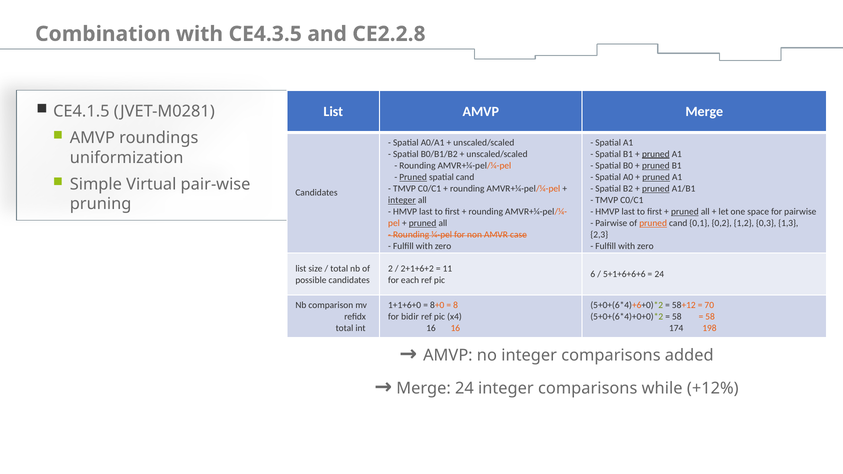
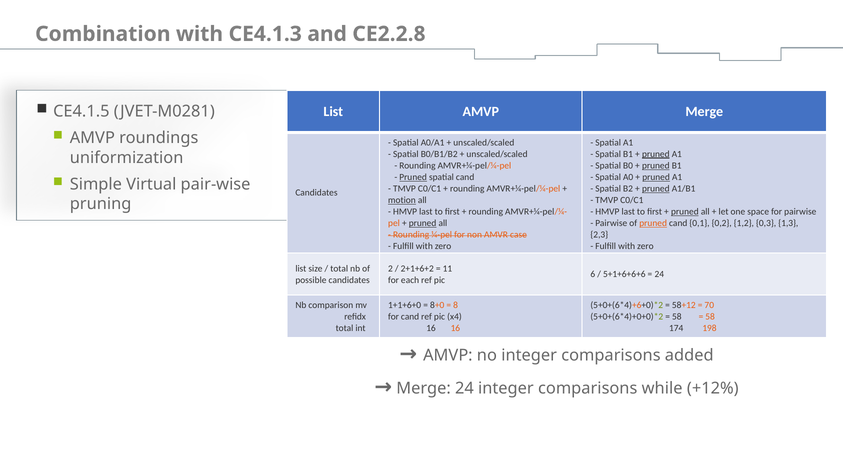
CE4.3.5: CE4.3.5 -> CE4.1.3
integer at (402, 200): integer -> motion
for bidir: bidir -> cand
